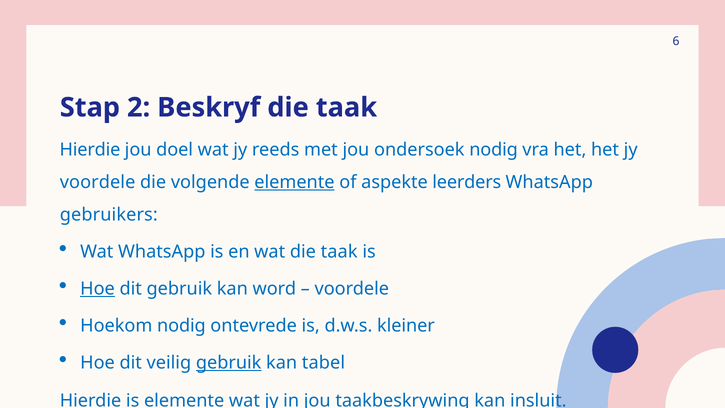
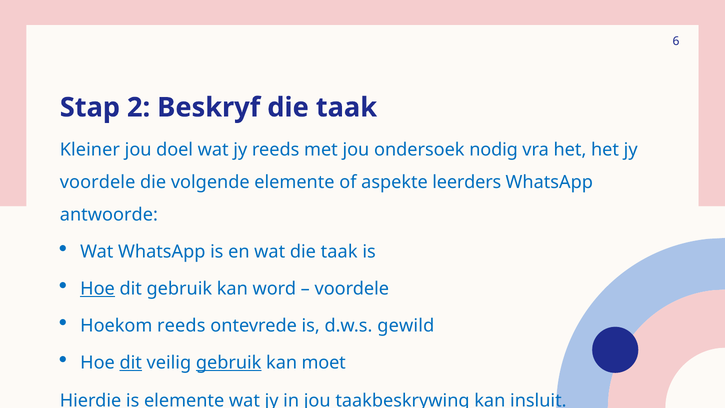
Hierdie at (90, 149): Hierdie -> Kleiner
elemente at (294, 182) underline: present -> none
gebruikers: gebruikers -> antwoorde
Hoekom nodig: nodig -> reeds
kleiner: kleiner -> gewild
dit at (131, 363) underline: none -> present
tabel: tabel -> moet
